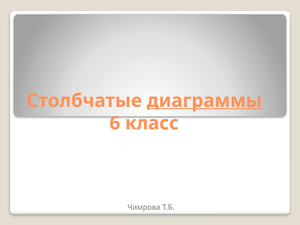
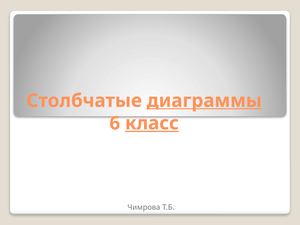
класс underline: none -> present
